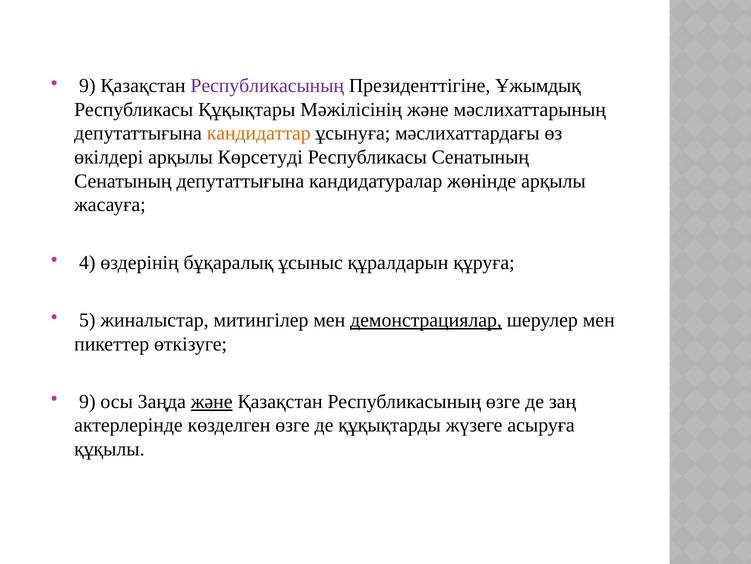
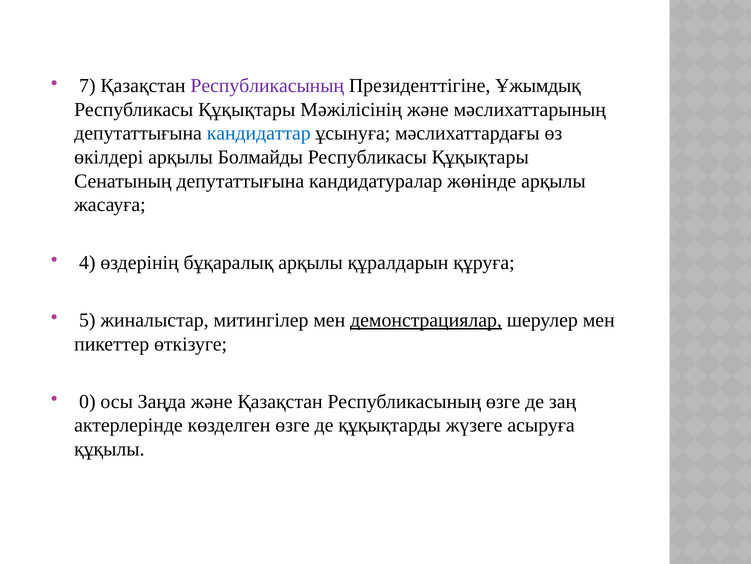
9 at (87, 86): 9 -> 7
кандидаттар colour: orange -> blue
Көрсетудi: Көрсетудi -> Болмайды
Сенатының at (480, 157): Сенатының -> Құқықтары
бұқаралық ұсыныс: ұсыныс -> арқылы
9 at (87, 401): 9 -> 0
және at (212, 401) underline: present -> none
